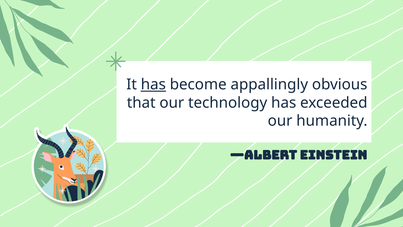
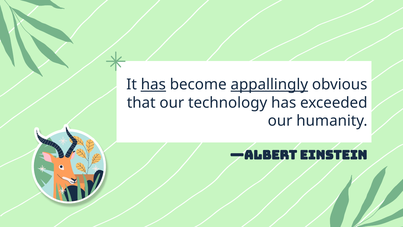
appallingly underline: none -> present
